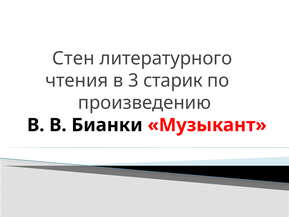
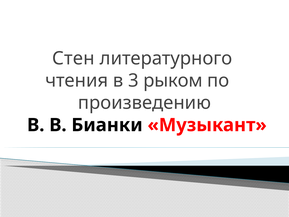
старик: старик -> рыком
